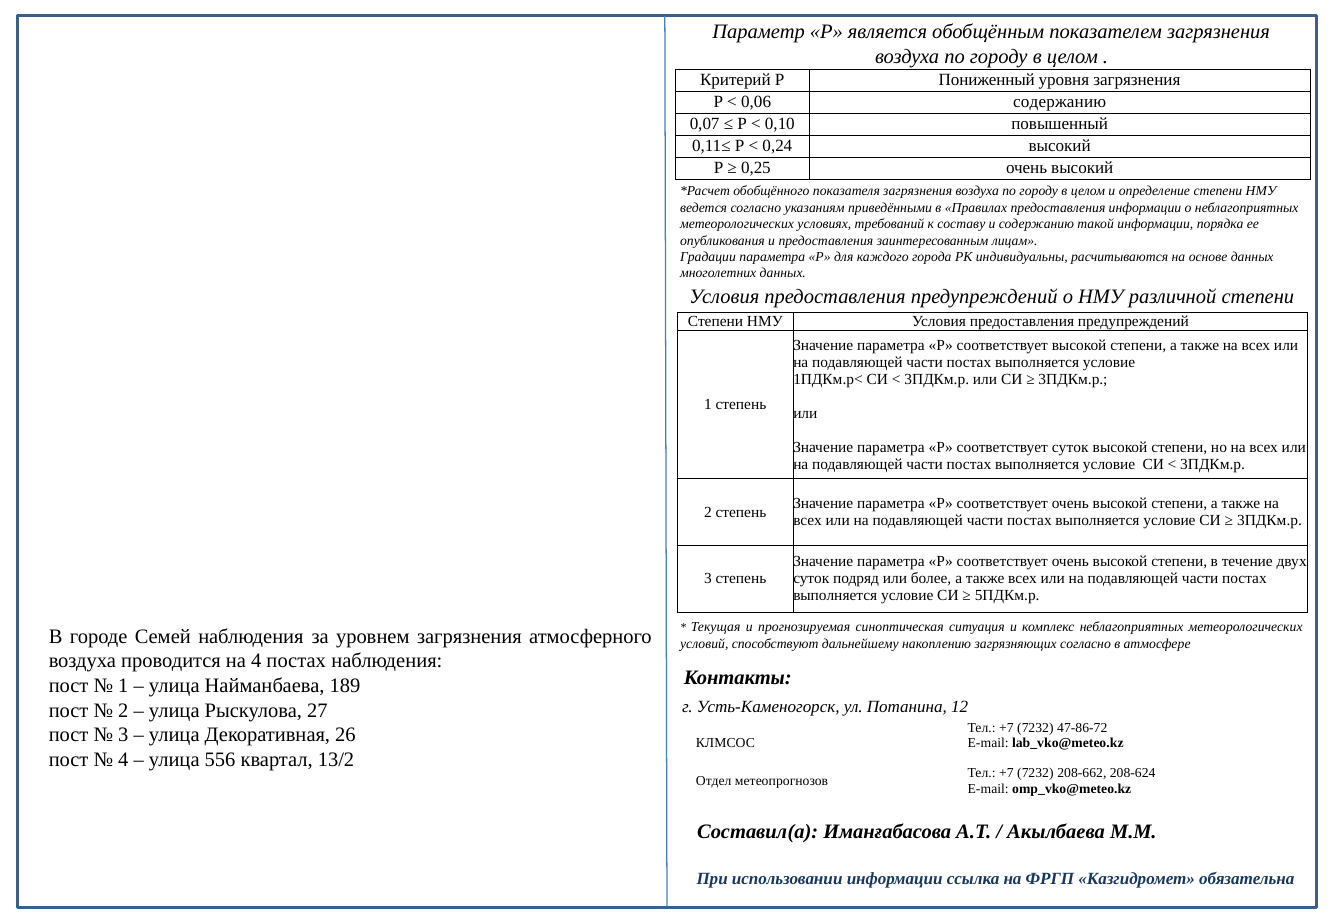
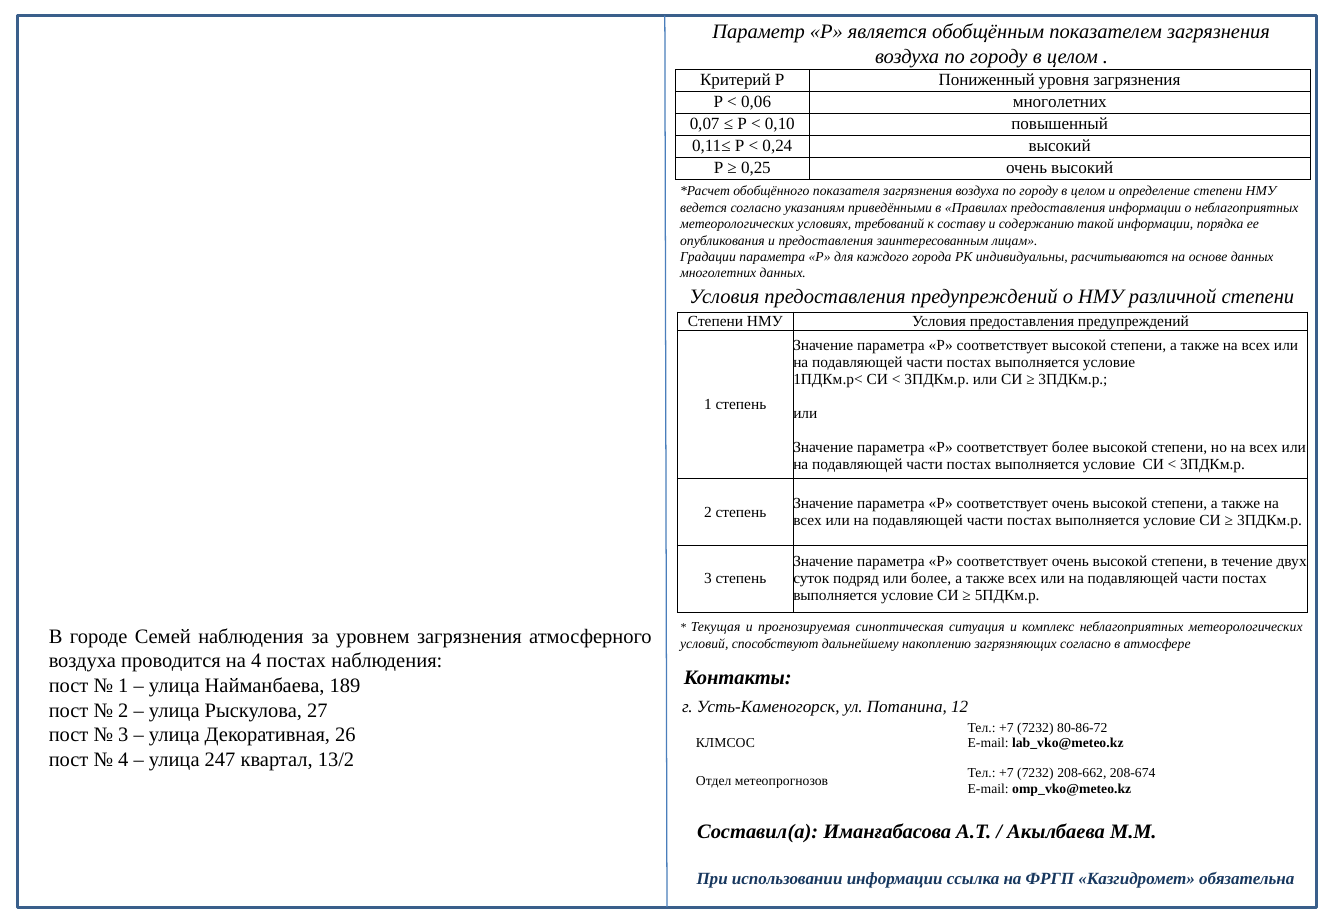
0,06 содержанию: содержанию -> многолетних
соответствует суток: суток -> более
47-86-72: 47-86-72 -> 80-86-72
556: 556 -> 247
208-624: 208-624 -> 208-674
